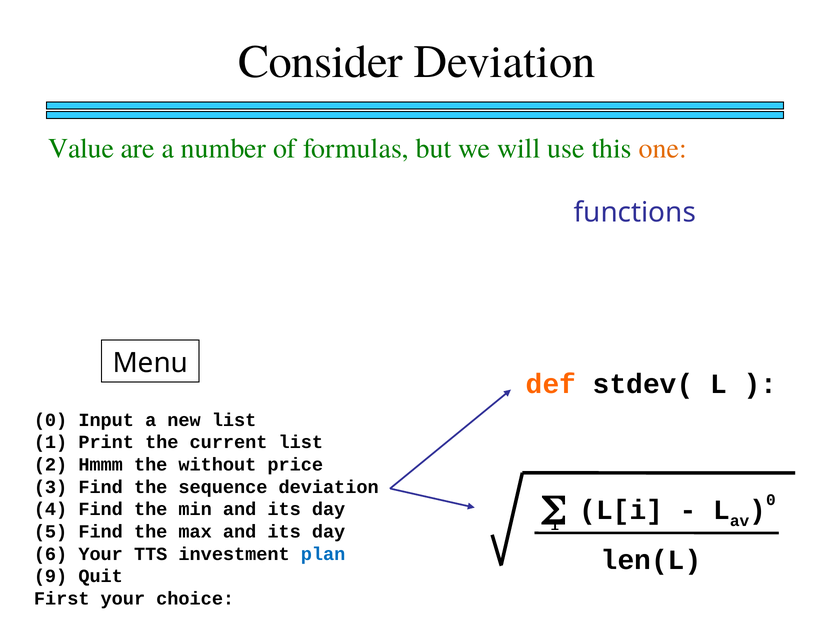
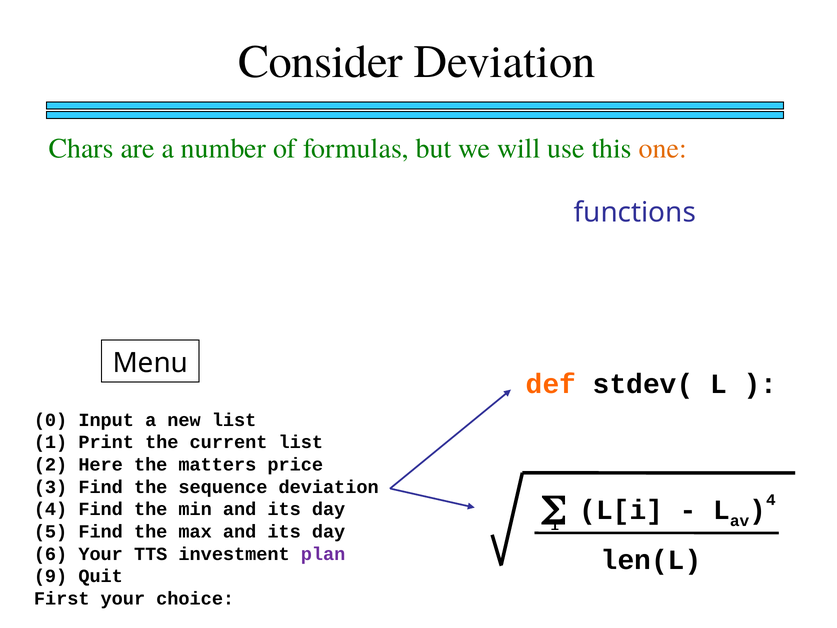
Value: Value -> Chars
Hmmm: Hmmm -> Here
without: without -> matters
0 at (771, 500): 0 -> 4
plan colour: blue -> purple
